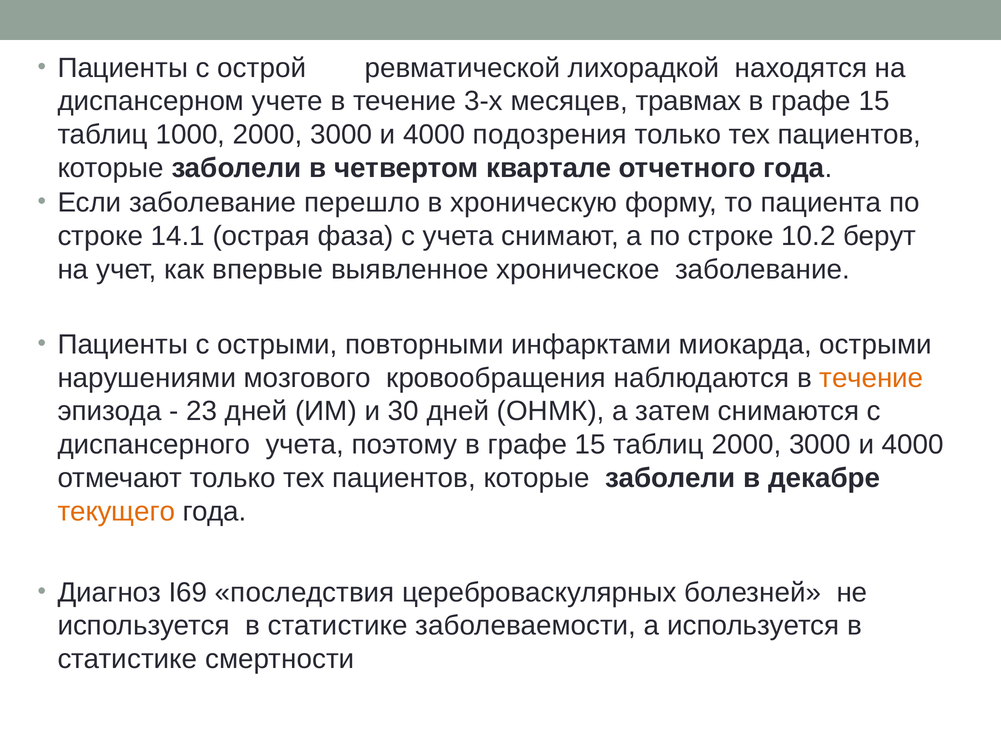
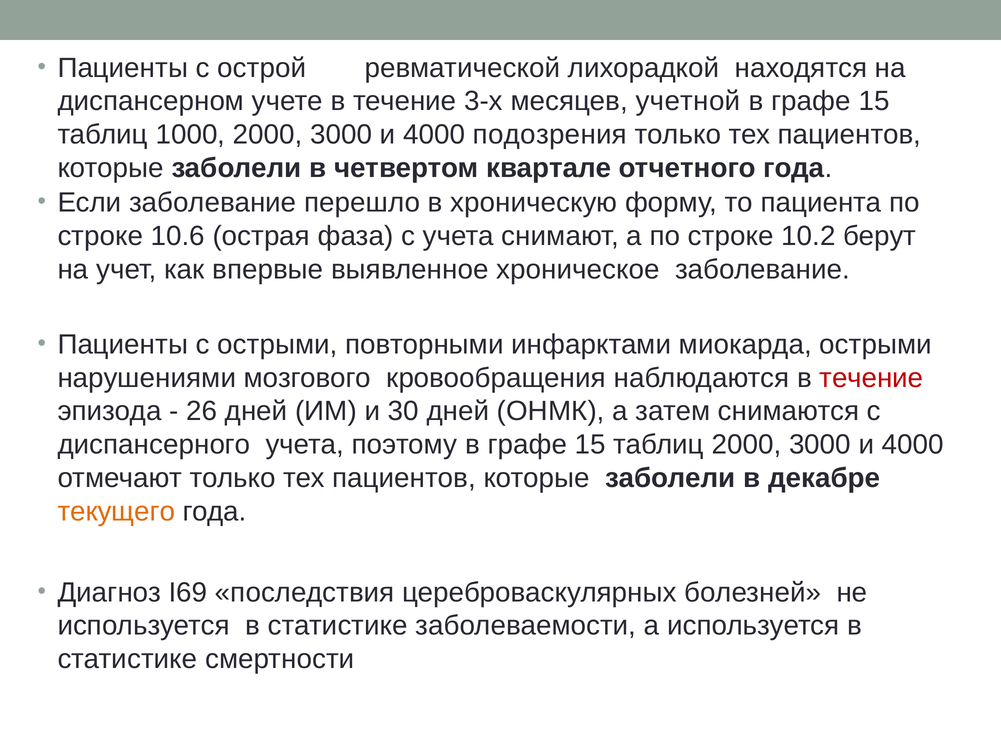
травмах: травмах -> учетной
14.1: 14.1 -> 10.6
течение at (871, 378) colour: orange -> red
23: 23 -> 26
